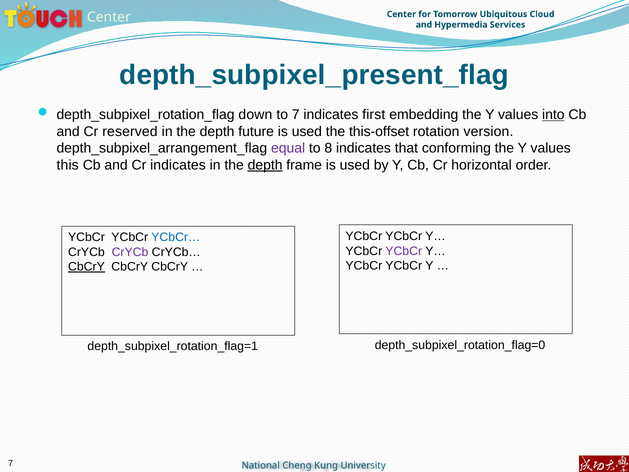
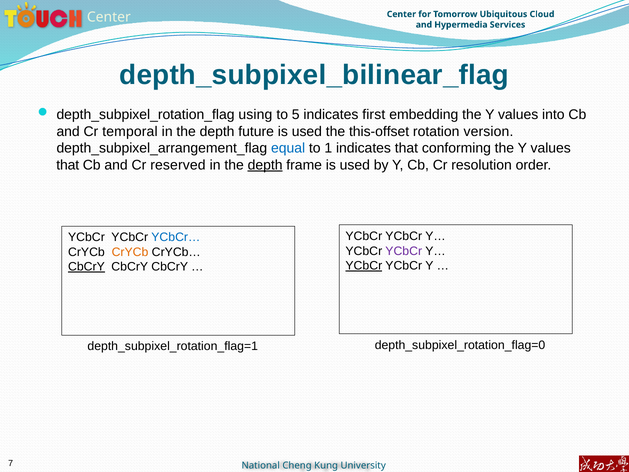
depth_subpixel_present_flag: depth_subpixel_present_flag -> depth_subpixel_bilinear_flag
down: down -> using
to 7: 7 -> 5
into underline: present -> none
reserved: reserved -> temporal
equal colour: purple -> blue
8: 8 -> 1
this at (68, 165): this -> that
Cr indicates: indicates -> reserved
horizontal: horizontal -> resolution
CrYCb at (130, 252) colour: purple -> orange
YCbCr at (364, 266) underline: none -> present
